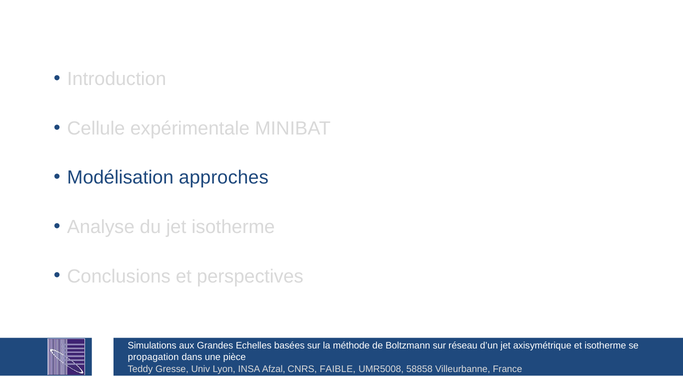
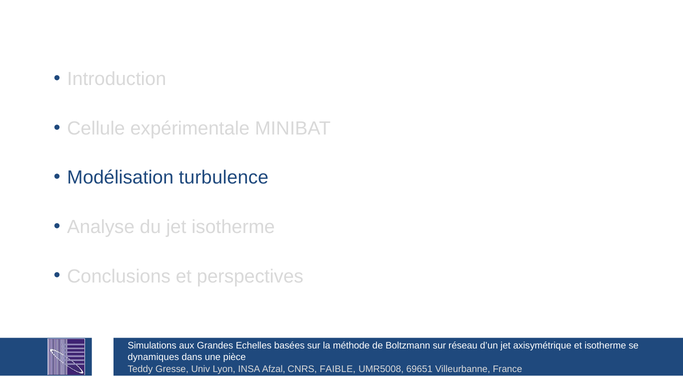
approches: approches -> turbulence
propagation: propagation -> dynamiques
58858: 58858 -> 69651
